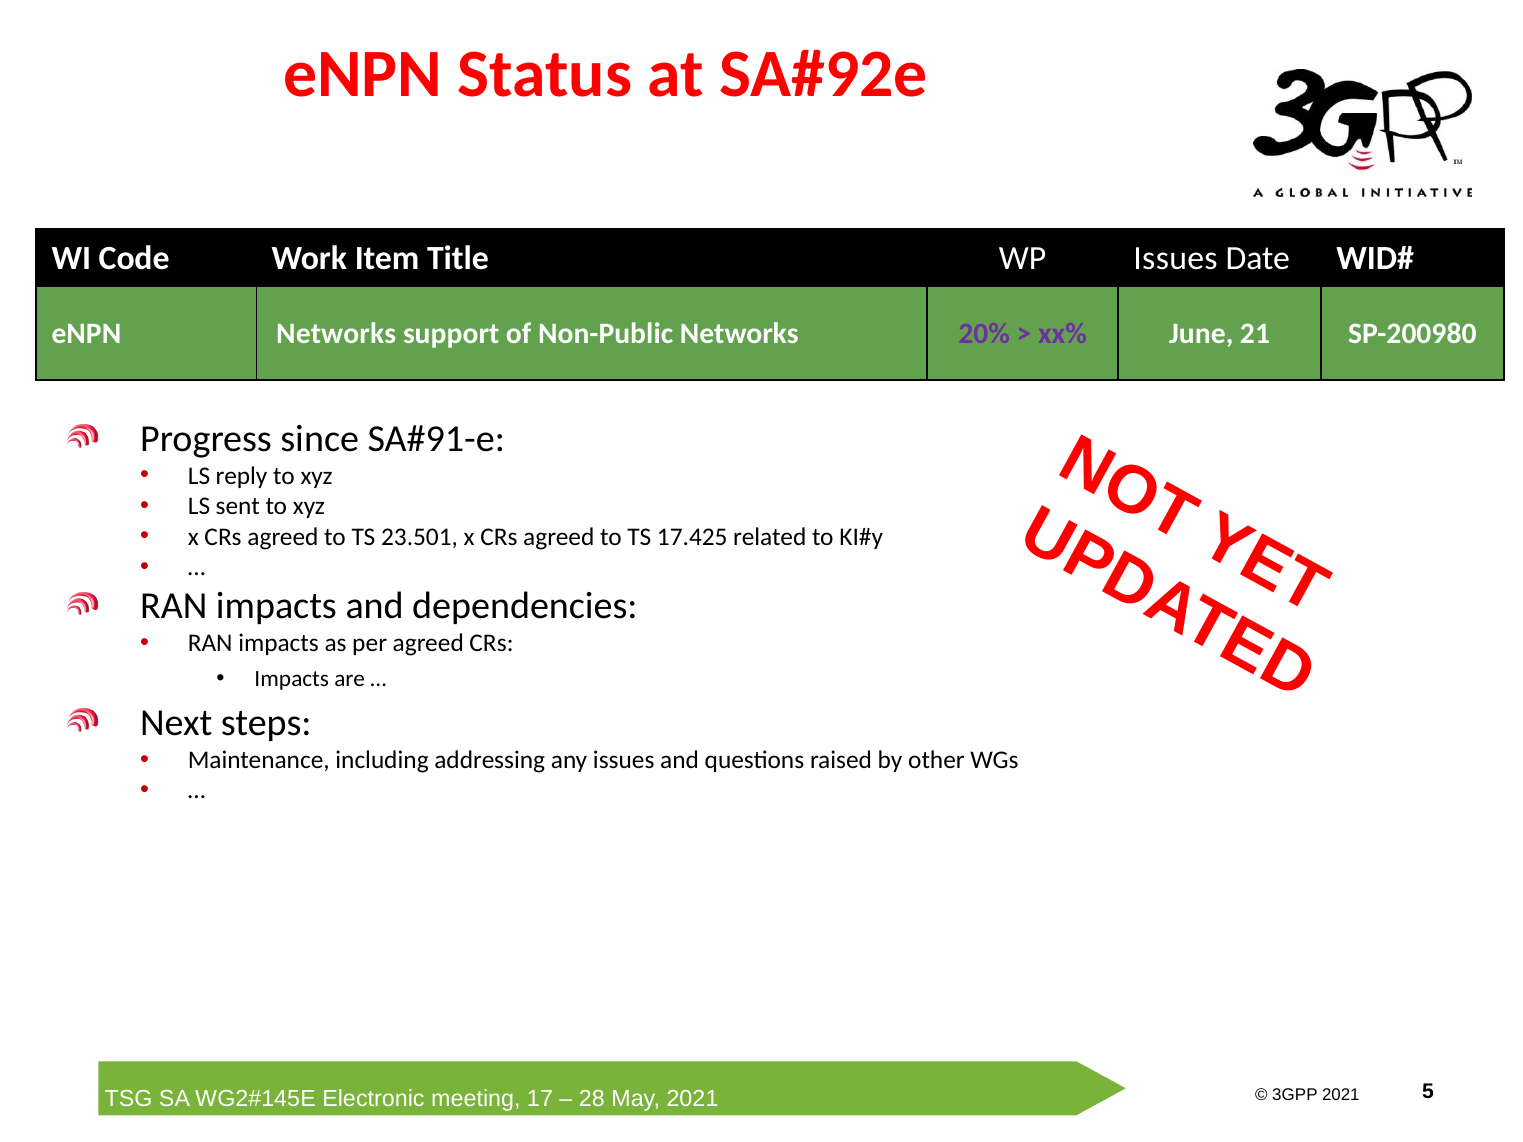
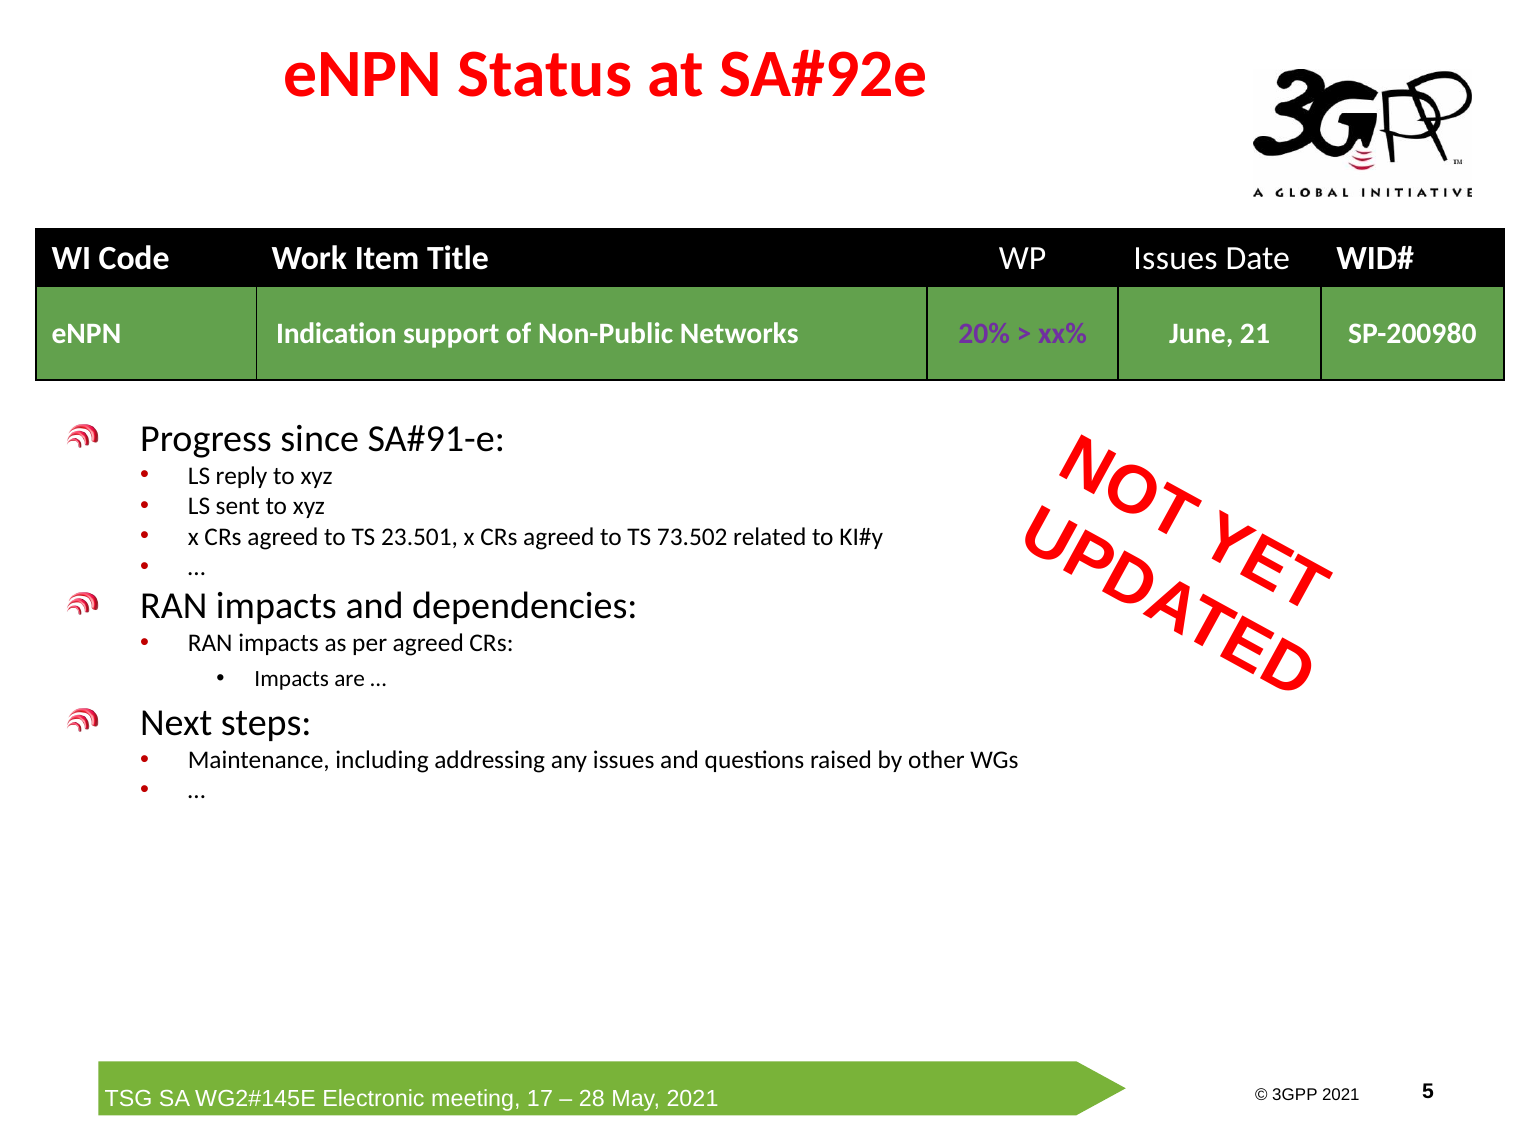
eNPN Networks: Networks -> Indication
17.425: 17.425 -> 73.502
